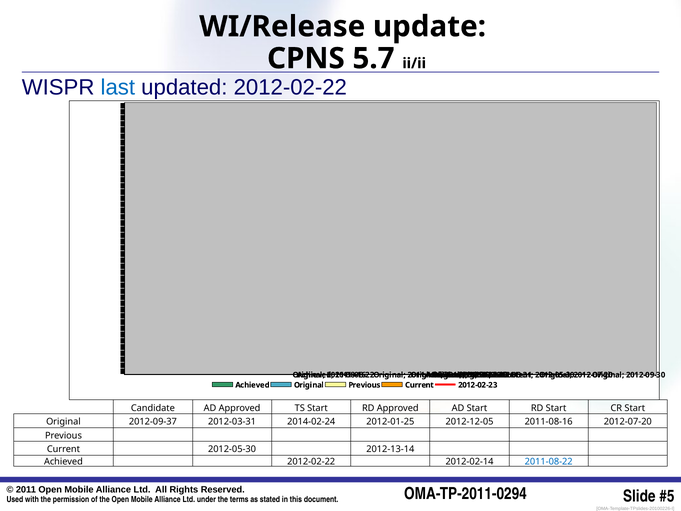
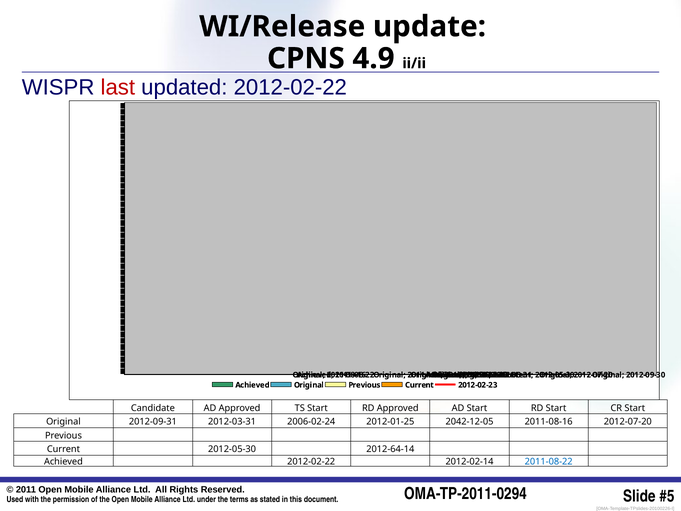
5.7: 5.7 -> 4.9
last colour: blue -> red
2012-09-37: 2012-09-37 -> 2012-09-31
2014-02-24: 2014-02-24 -> 2006-02-24
2012-12-05: 2012-12-05 -> 2042-12-05
2012-13-14: 2012-13-14 -> 2012-64-14
